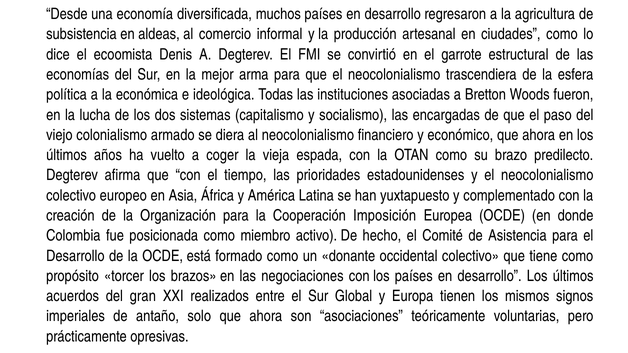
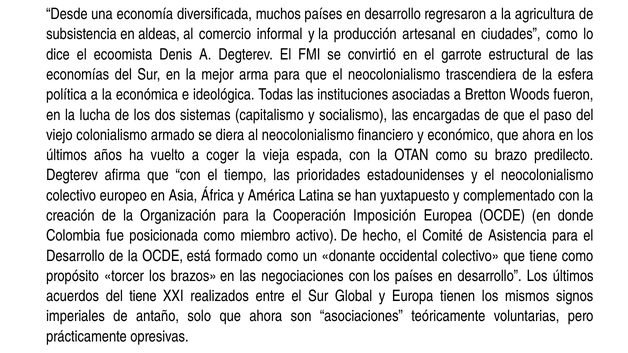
del gran: gran -> tiene
